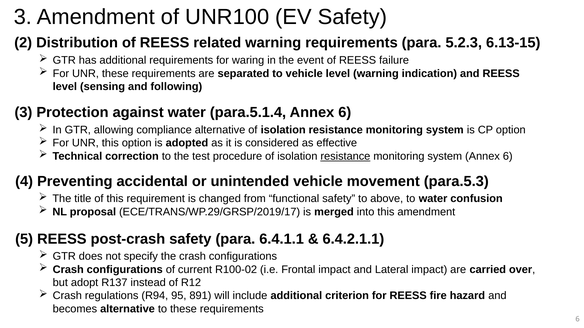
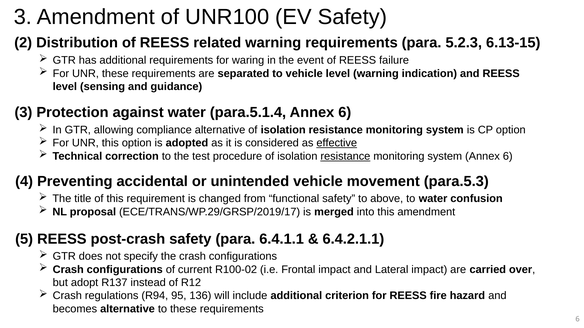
following: following -> guidance
effective underline: none -> present
891: 891 -> 136
